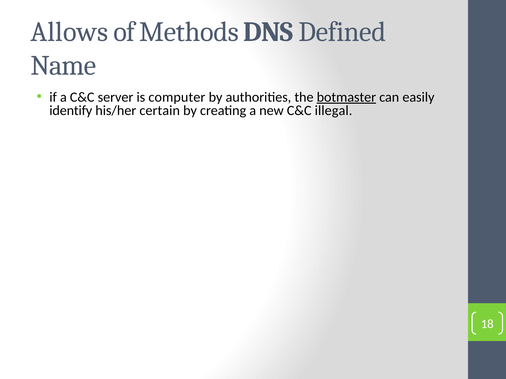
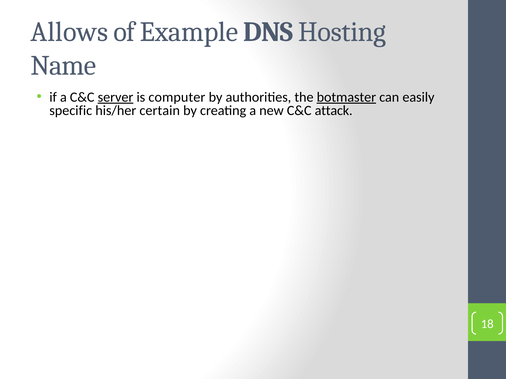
Methods: Methods -> Example
Defined: Defined -> Hosting
server underline: none -> present
identify: identify -> specific
illegal: illegal -> attack
